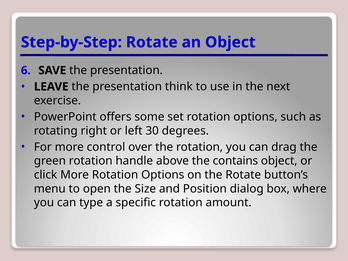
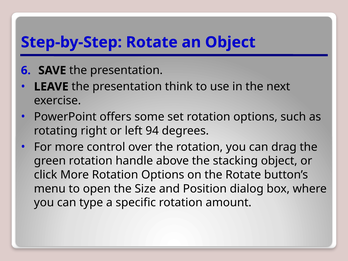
30: 30 -> 94
contains: contains -> stacking
